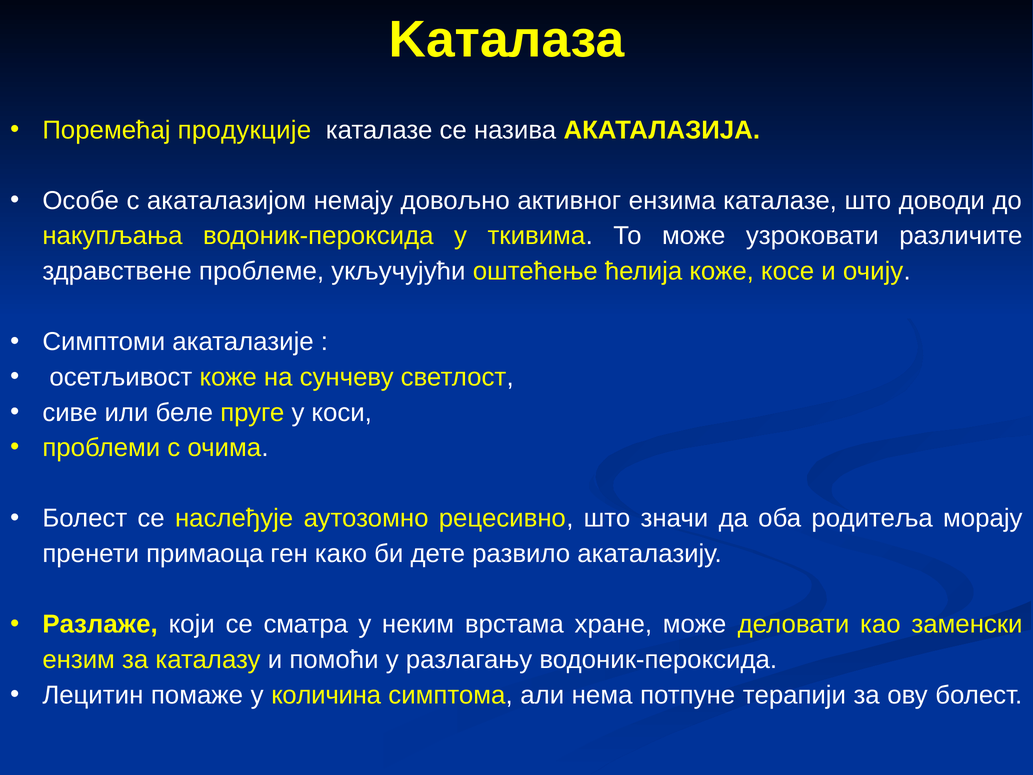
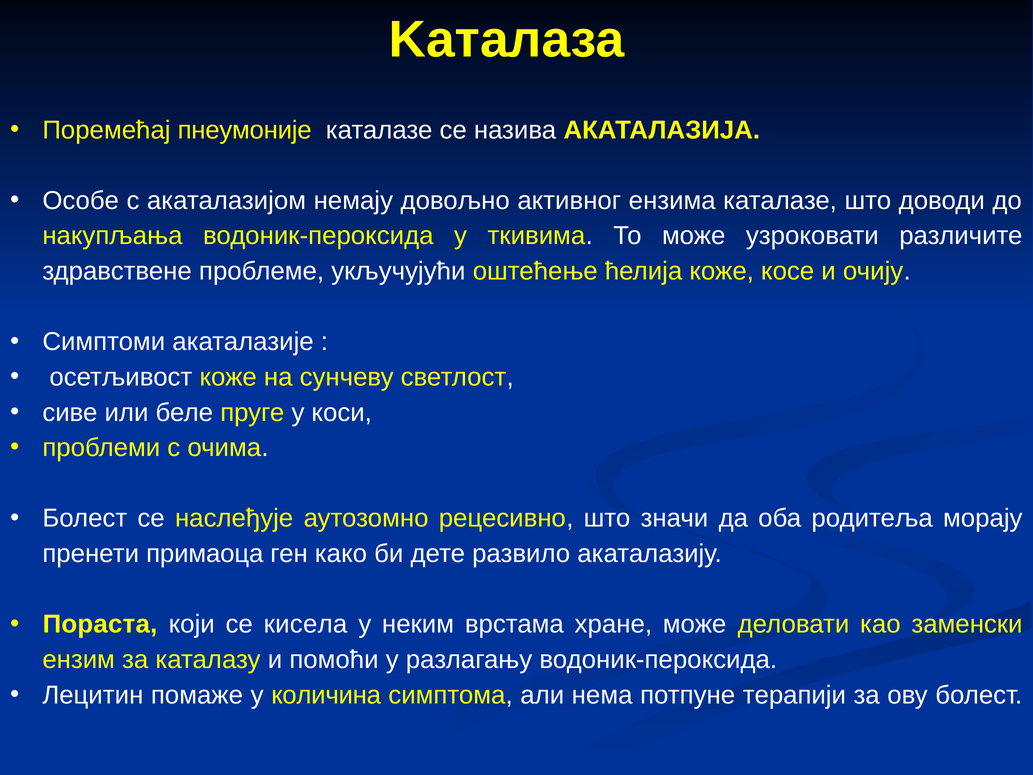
продукције: продукције -> пнеумоније
Разлаже: Разлаже -> Пораста
сматра: сматра -> кисела
